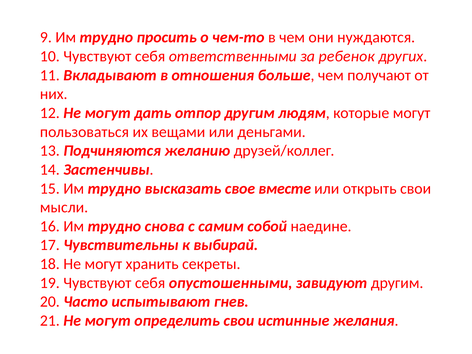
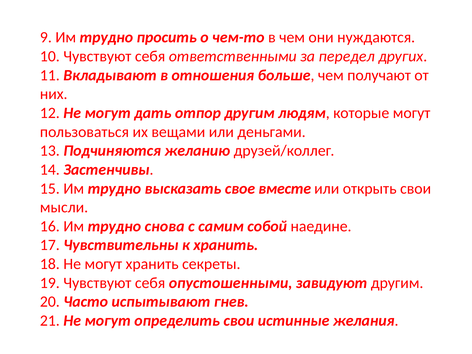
ребенок: ребенок -> передел
к выбирай: выбирай -> хранить
